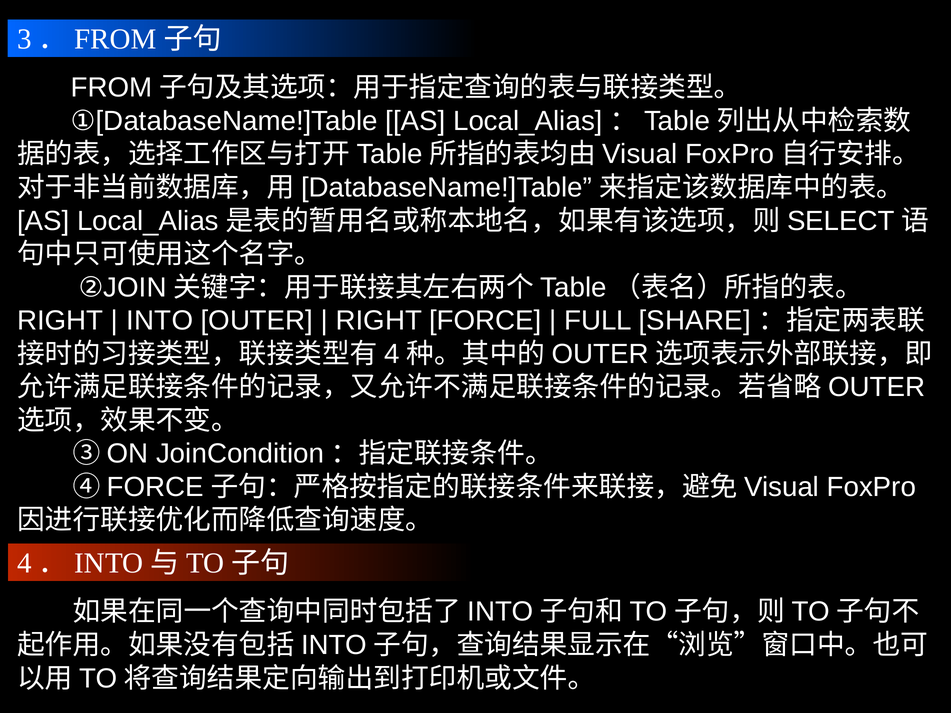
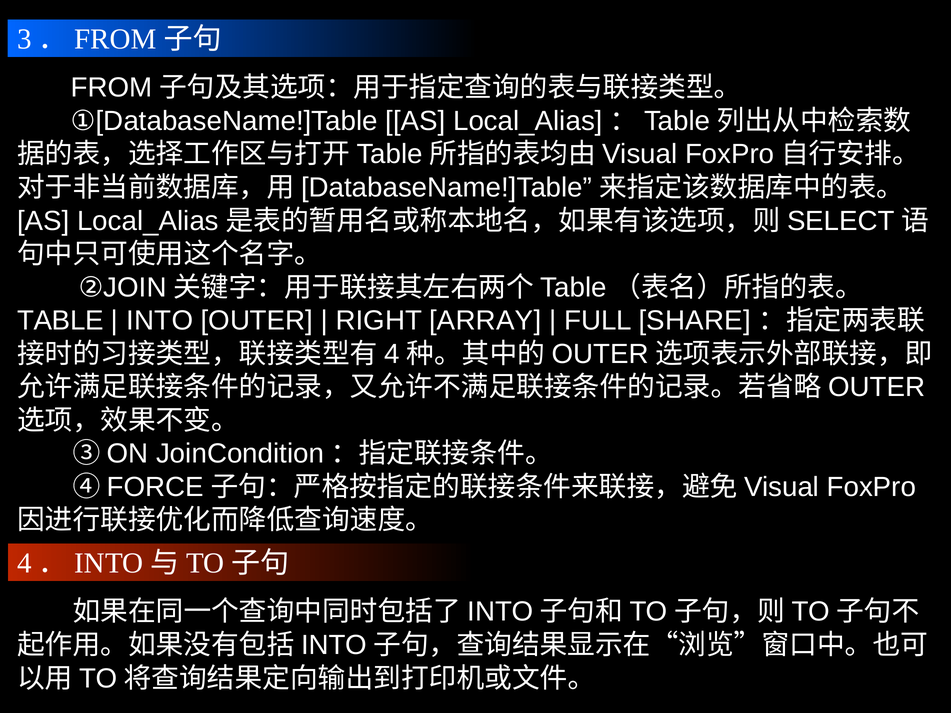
RIGHT at (60, 321): RIGHT -> TABLE
FORCE: FORCE -> ARRAY
